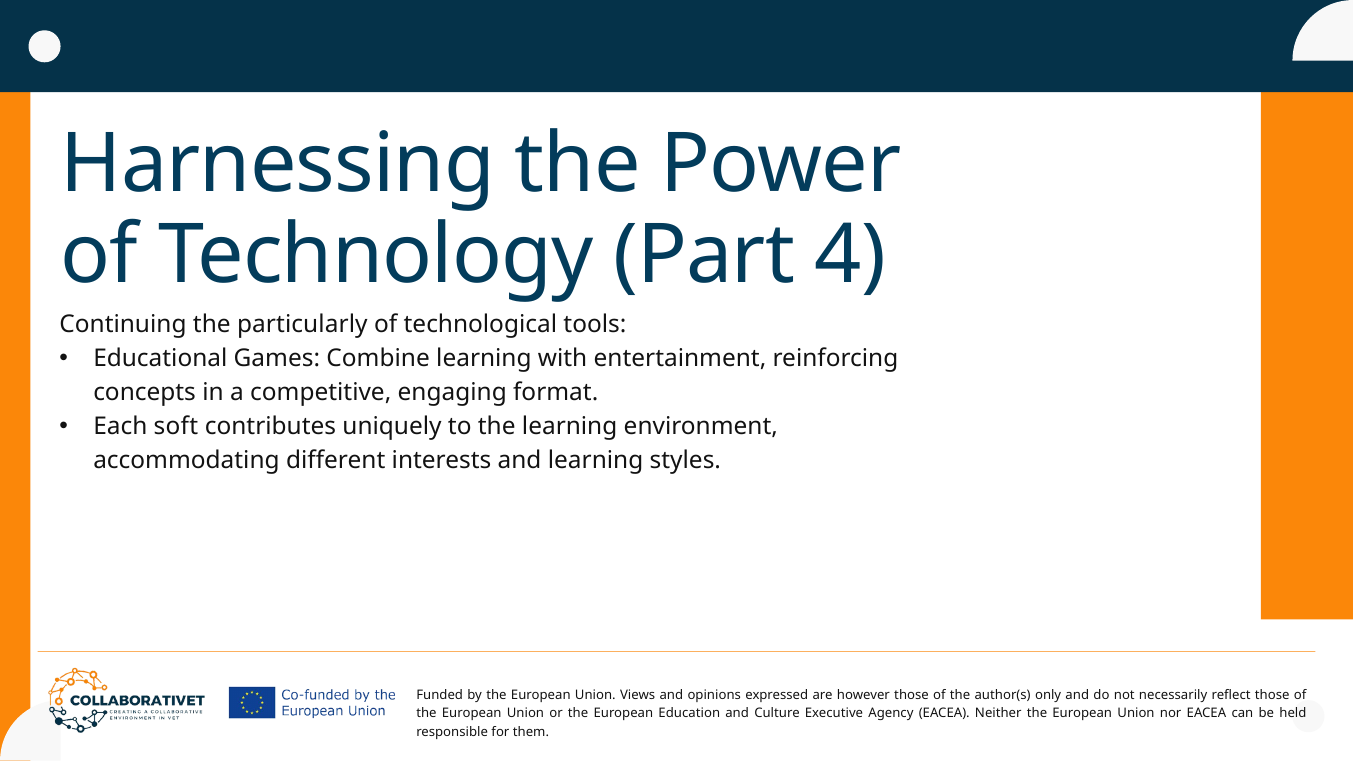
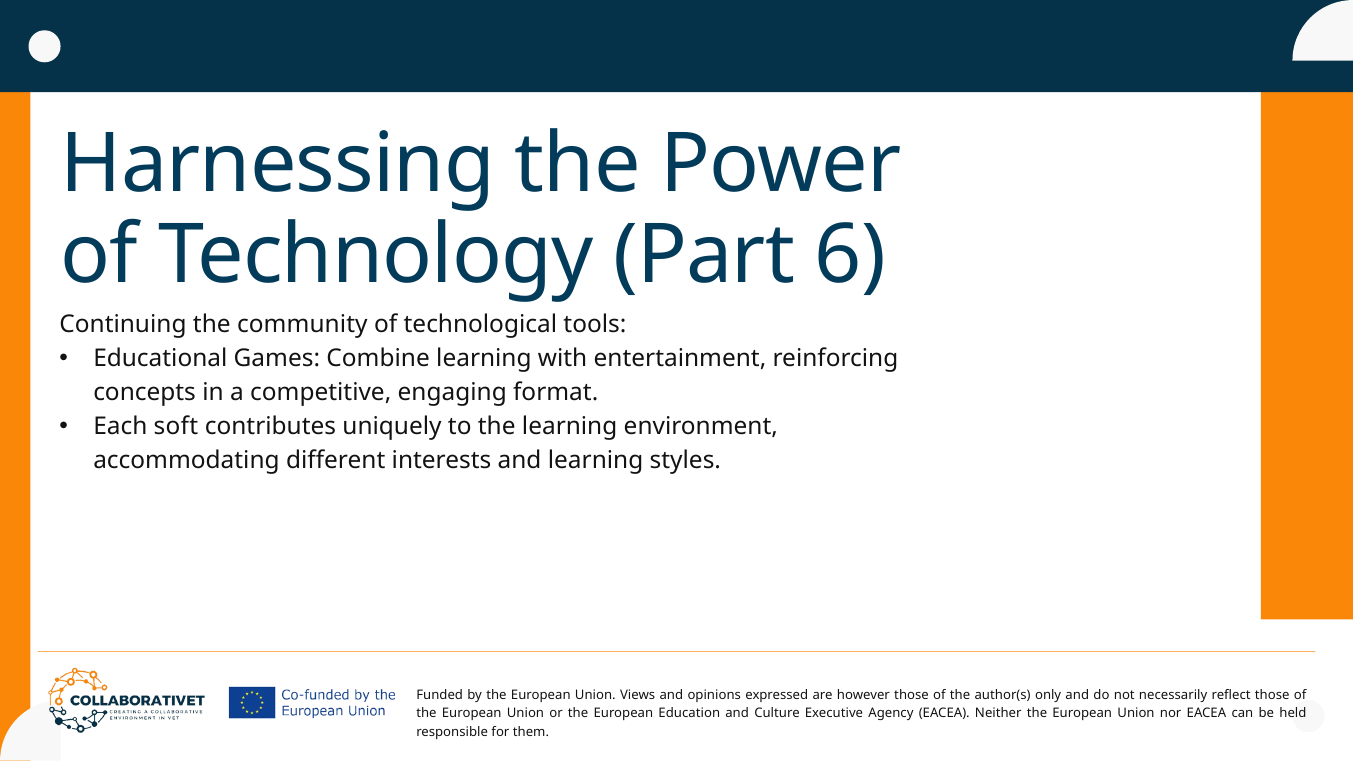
4: 4 -> 6
particularly: particularly -> community
